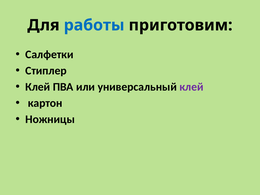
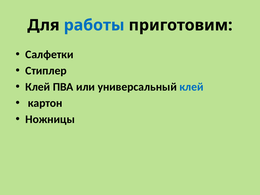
клей at (191, 87) colour: purple -> blue
